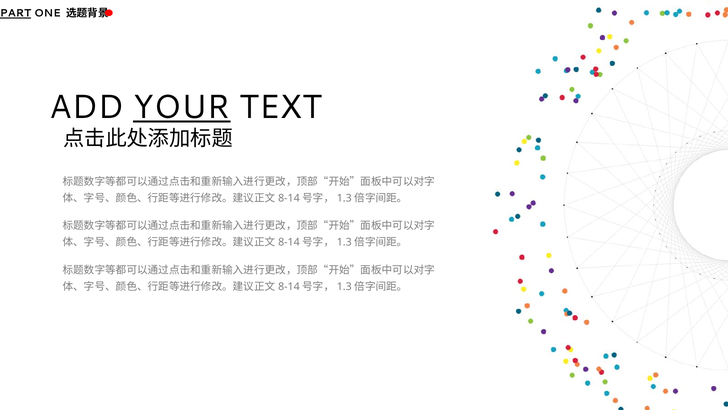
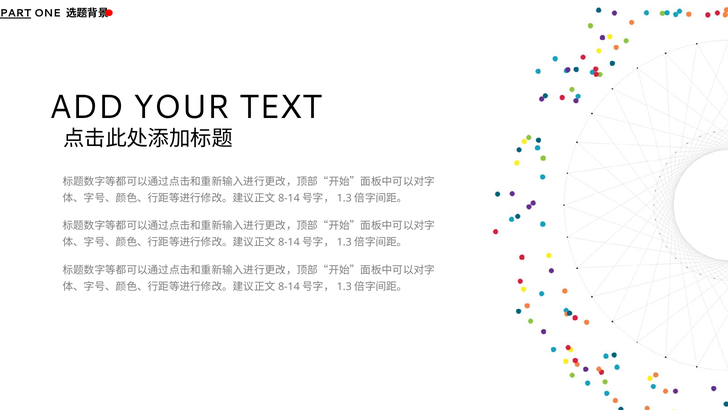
YOUR underline: present -> none
